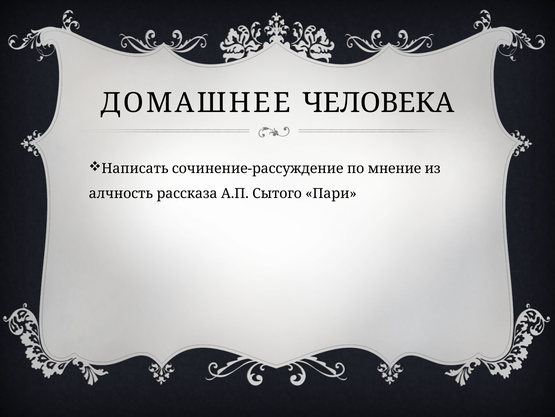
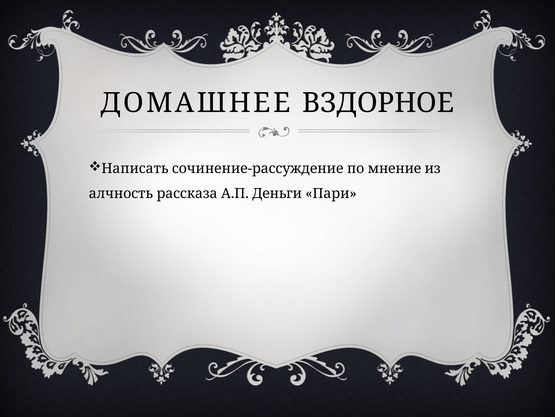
ЧЕЛОВЕКА: ЧЕЛОВЕКА -> ВЗДОРНОЕ
Сытого: Сытого -> Деньги
